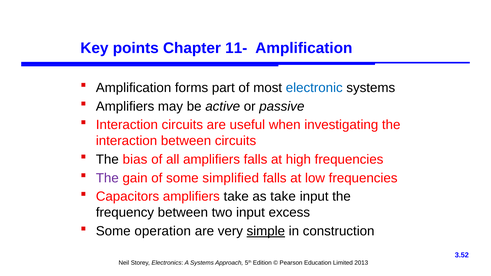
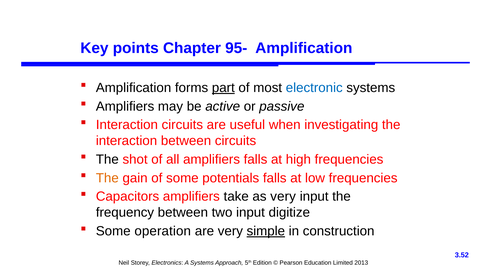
11-: 11- -> 95-
part underline: none -> present
bias: bias -> shot
The at (107, 178) colour: purple -> orange
simplified: simplified -> potentials
as take: take -> very
excess: excess -> digitize
